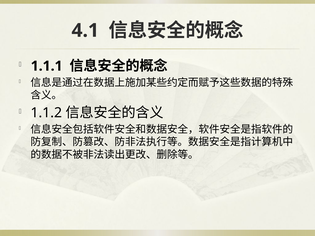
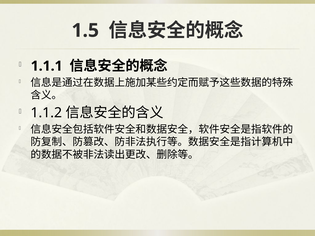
4.1: 4.1 -> 1.5
